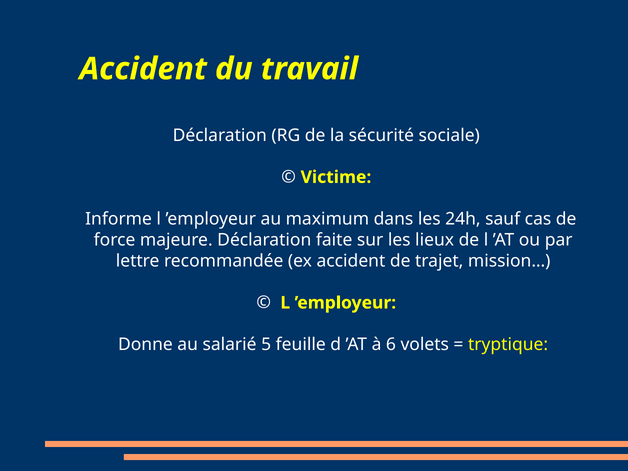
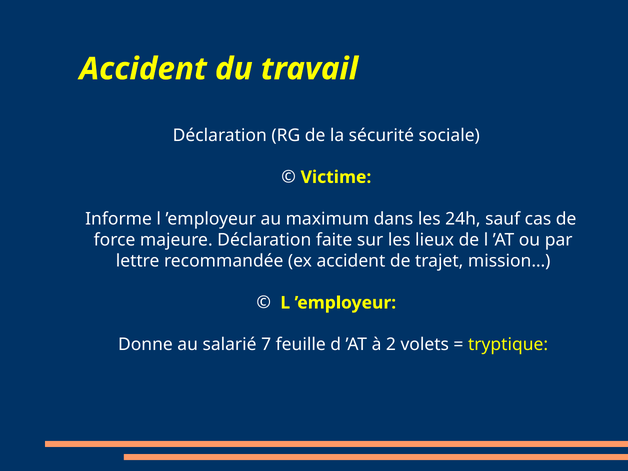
5: 5 -> 7
6: 6 -> 2
